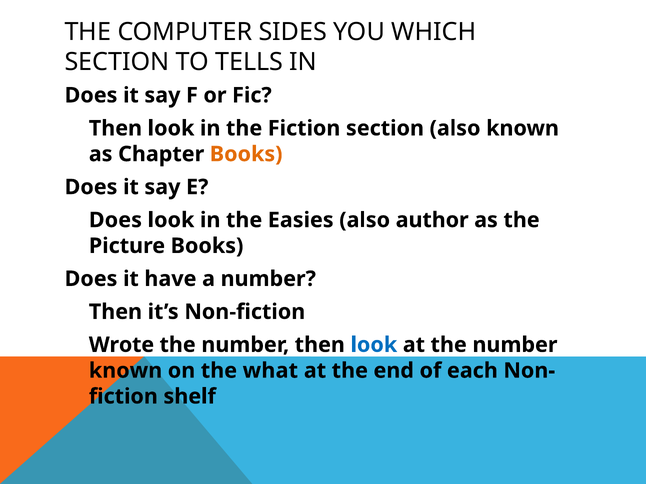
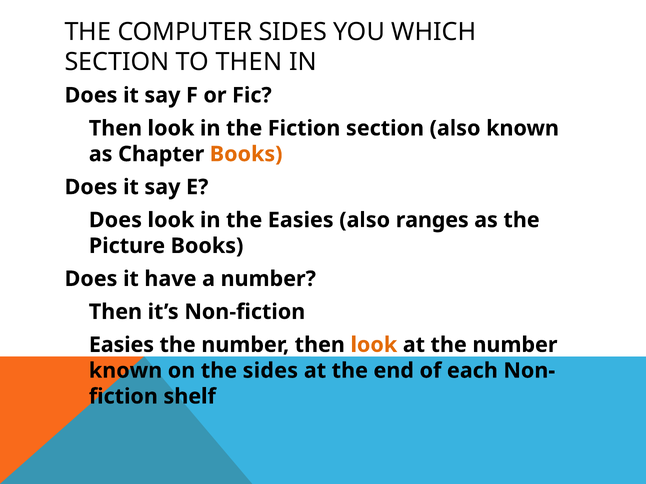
TO TELLS: TELLS -> THEN
author: author -> ranges
Wrote at (121, 345): Wrote -> Easies
look at (374, 345) colour: blue -> orange
the what: what -> sides
